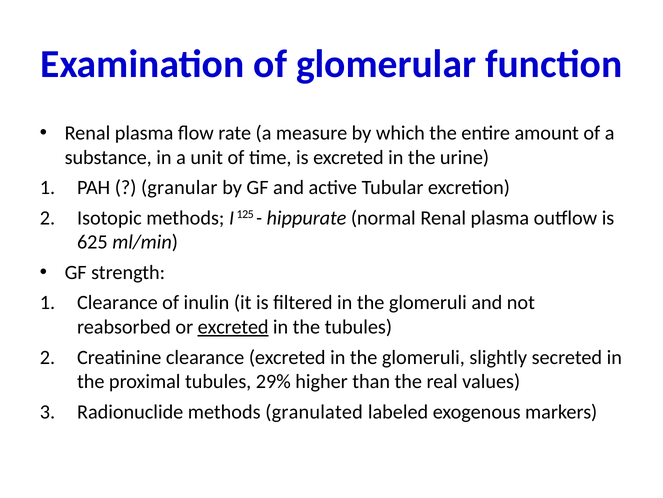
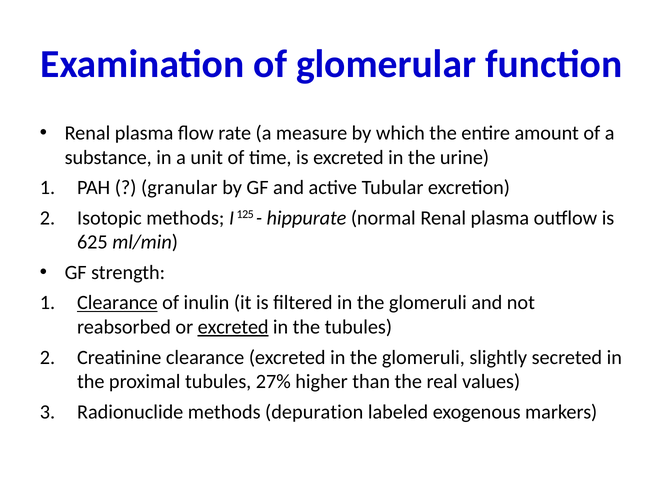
Clearance at (117, 302) underline: none -> present
29%: 29% -> 27%
granulated: granulated -> depuration
